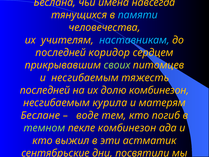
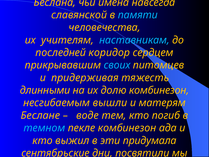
тянущихся: тянущихся -> славянской
своих colour: light green -> light blue
и несгибаемым: несгибаемым -> придерживая
последней at (45, 90): последней -> длинными
курила: курила -> вышли
темном colour: light green -> light blue
астматик: астматик -> придумала
